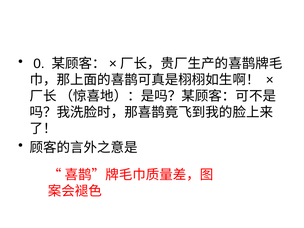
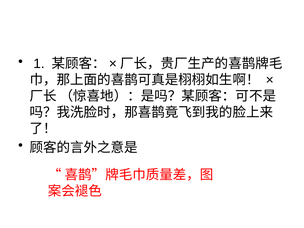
0: 0 -> 1
